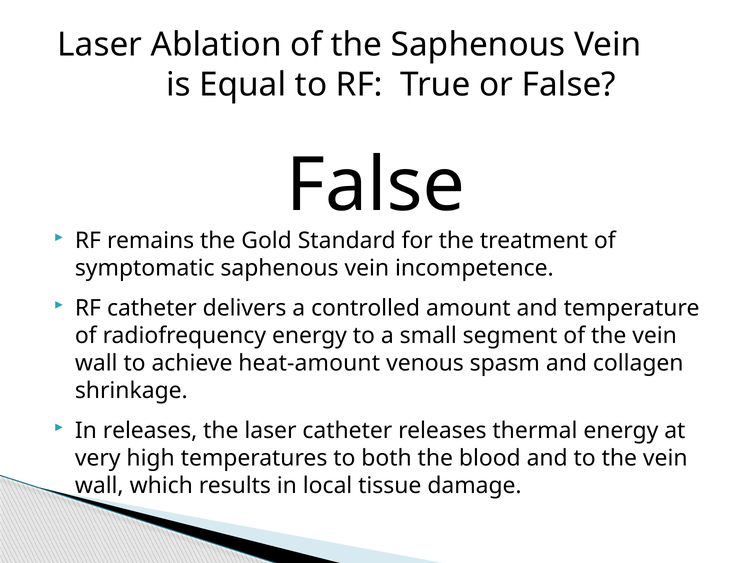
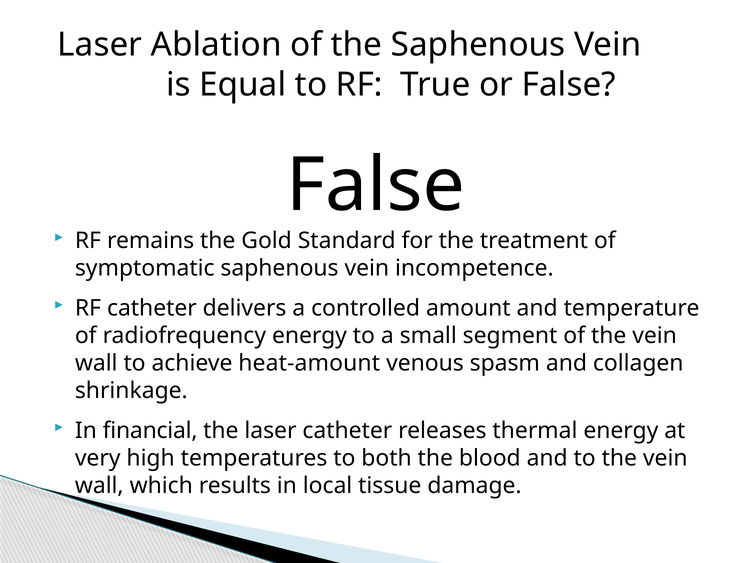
In releases: releases -> financial
